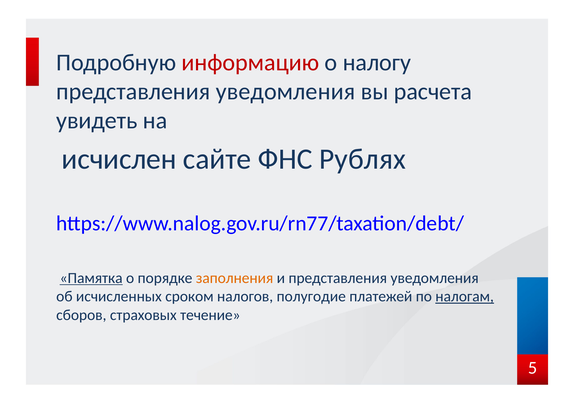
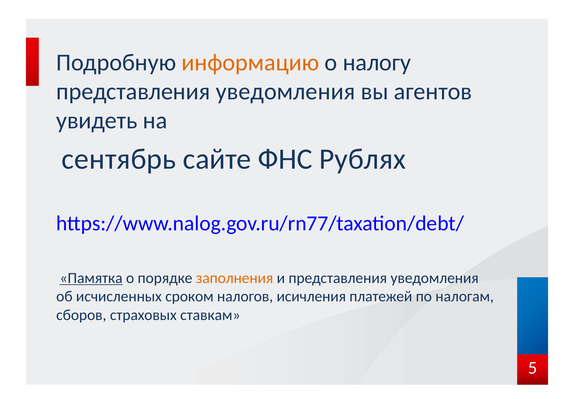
информацию colour: red -> orange
расчета: расчета -> агентов
исчислен: исчислен -> сентябрь
полугодие: полугодие -> исичления
налогам underline: present -> none
течение: течение -> ставкам
